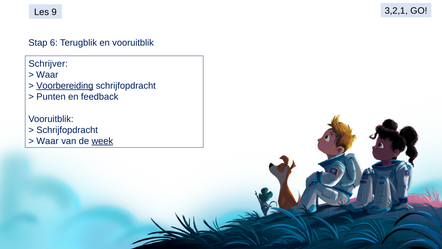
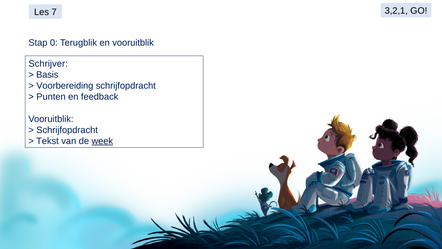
9: 9 -> 7
6: 6 -> 0
Waar at (47, 75): Waar -> Basis
Voorbereiding underline: present -> none
Waar at (47, 141): Waar -> Tekst
